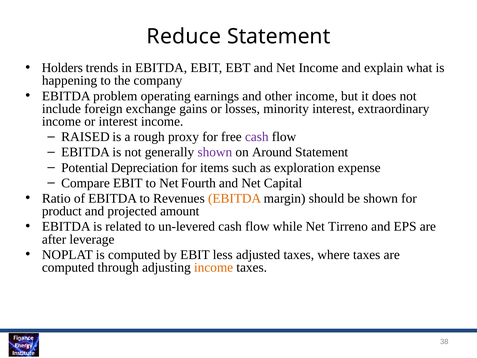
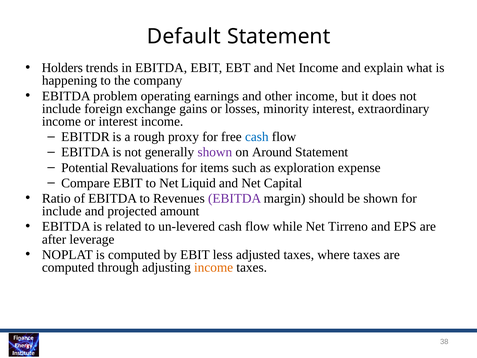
Reduce: Reduce -> Default
RAISED: RAISED -> EBITDR
cash at (257, 137) colour: purple -> blue
Depreciation: Depreciation -> Revaluations
Fourth: Fourth -> Liquid
EBITDA at (235, 198) colour: orange -> purple
product at (62, 211): product -> include
